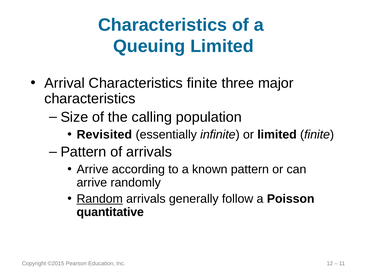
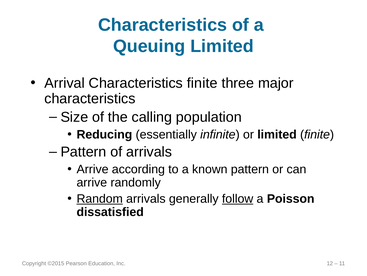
Revisited: Revisited -> Reducing
follow underline: none -> present
quantitative: quantitative -> dissatisfied
